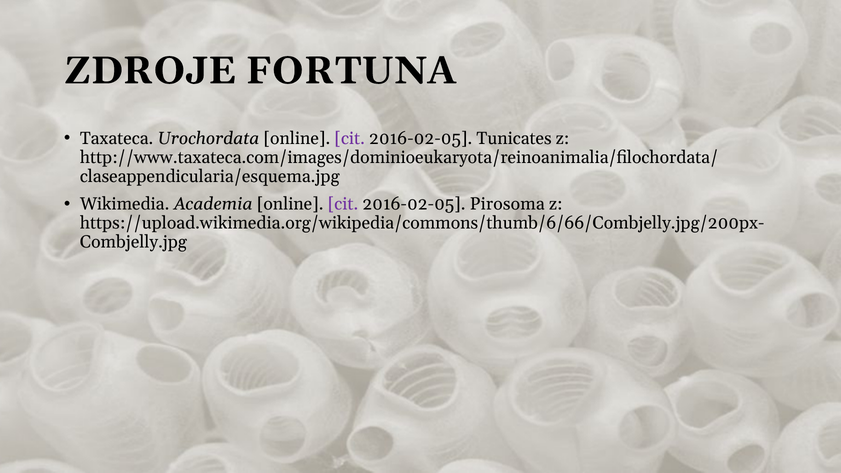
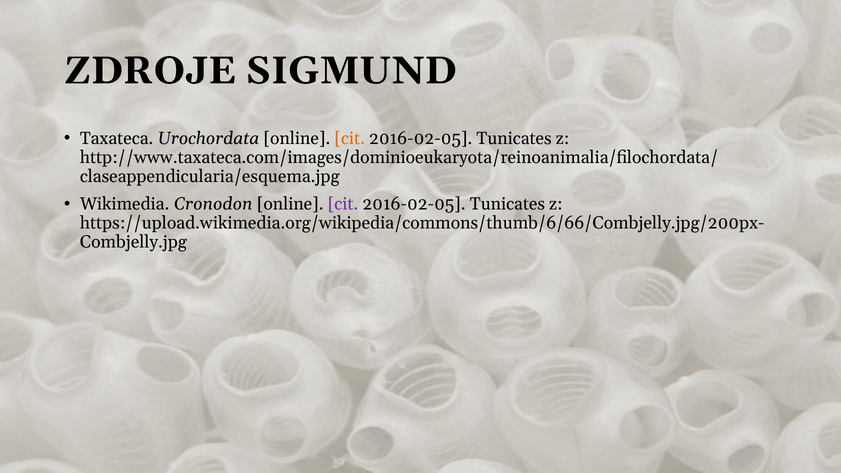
FORTUNA: FORTUNA -> SIGMUND
cit at (350, 138) colour: purple -> orange
Academia: Academia -> Cronodon
Pirosoma at (507, 204): Pirosoma -> Tunicates
